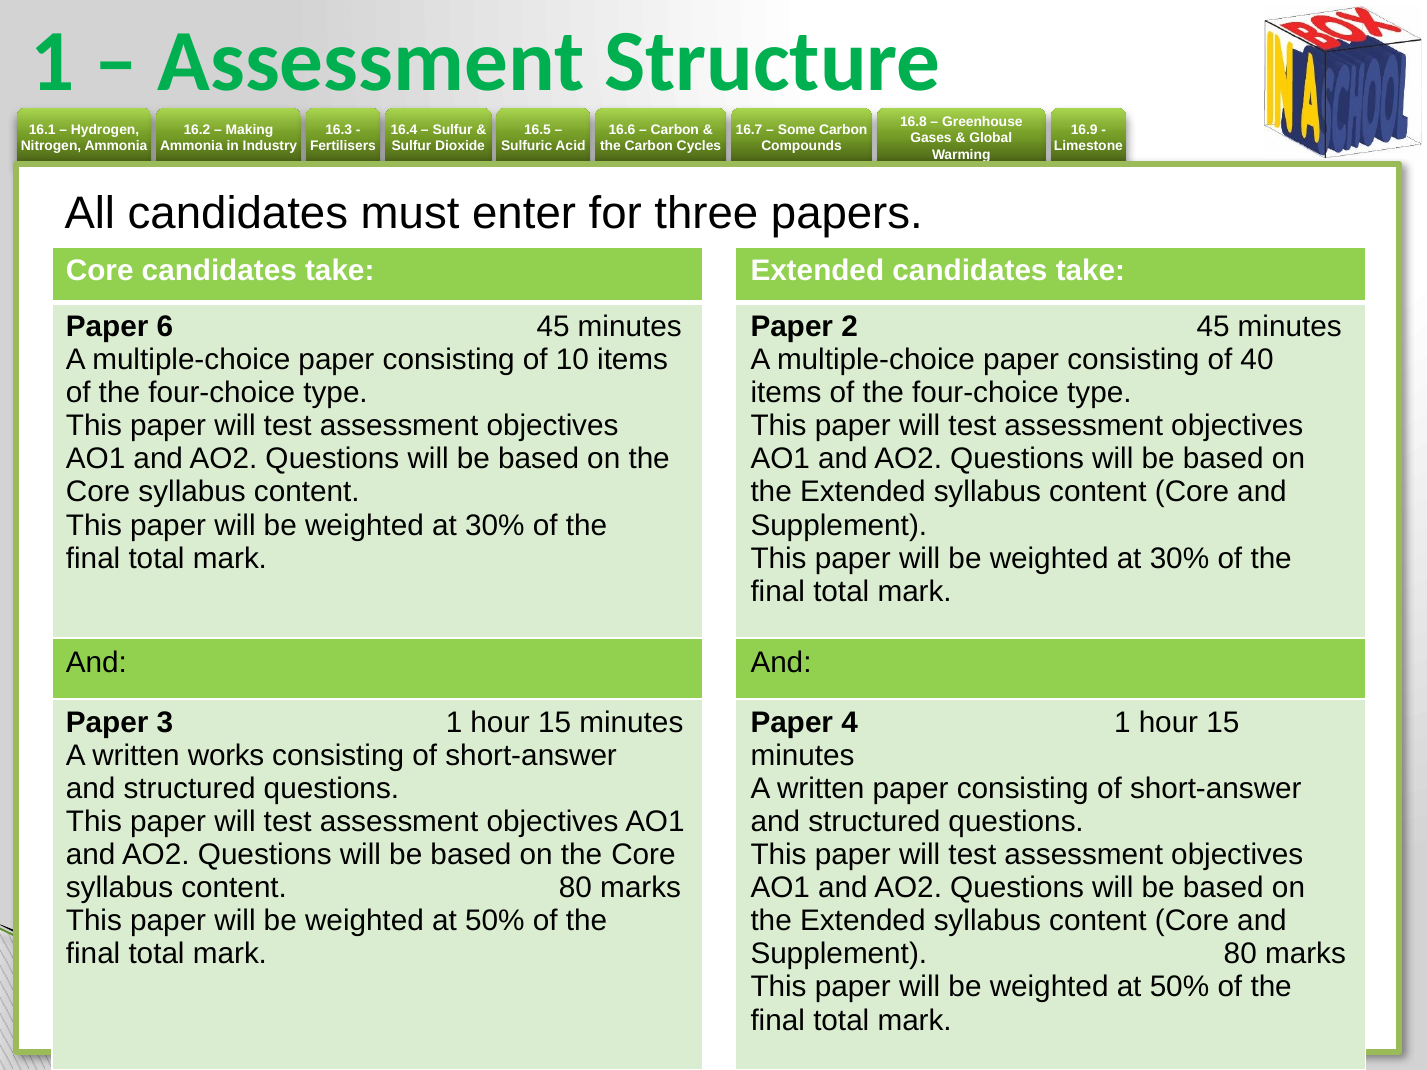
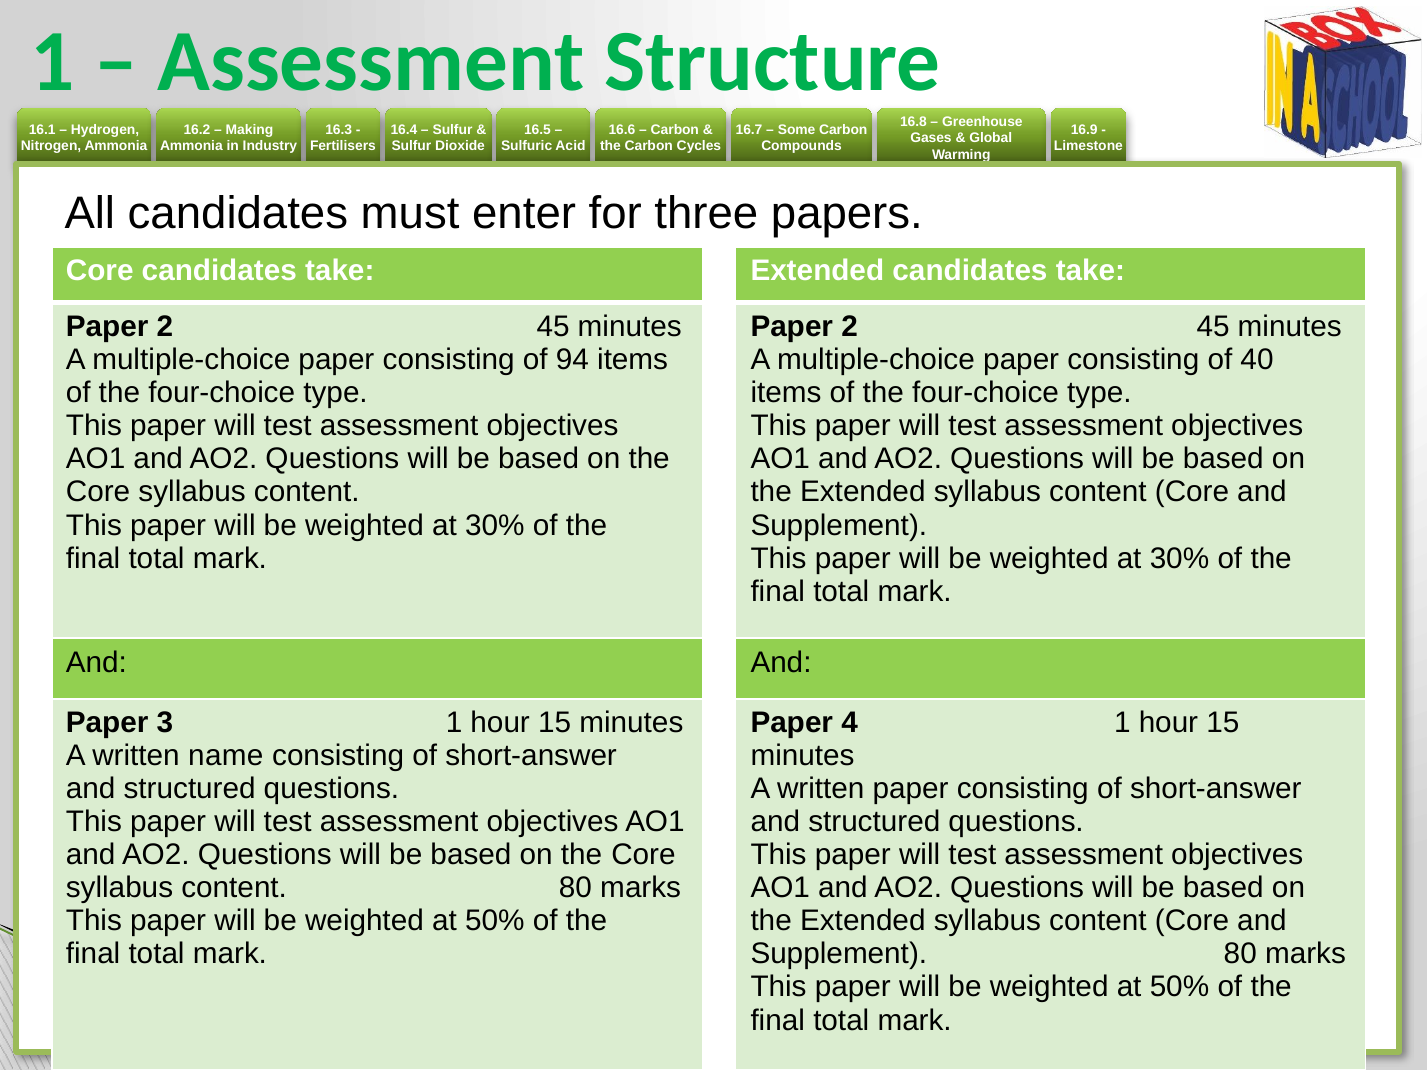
6 at (165, 327): 6 -> 2
10: 10 -> 94
works: works -> name
